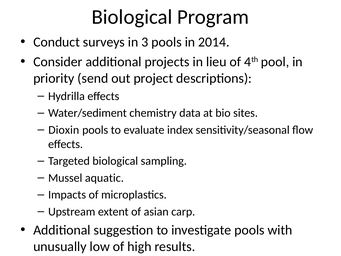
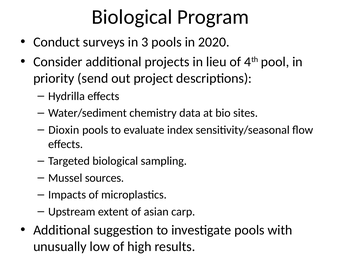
2014: 2014 -> 2020
aquatic: aquatic -> sources
